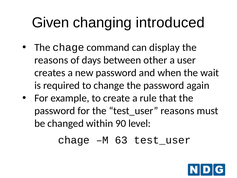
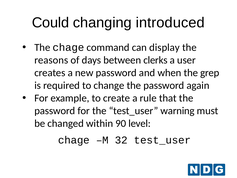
Given: Given -> Could
other: other -> clerks
wait: wait -> grep
test_user reasons: reasons -> warning
63: 63 -> 32
